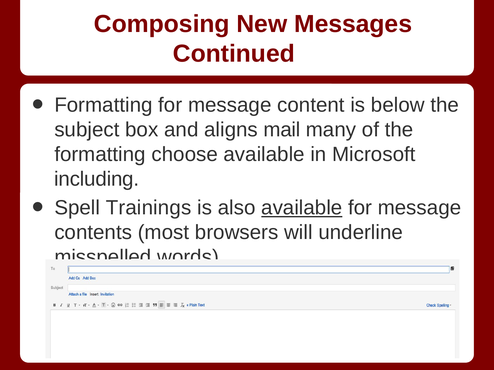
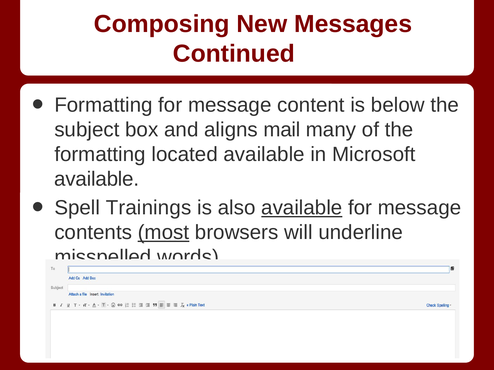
choose: choose -> located
including at (97, 179): including -> available
most underline: none -> present
